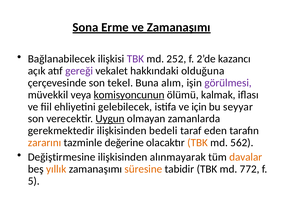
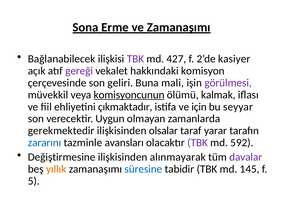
252: 252 -> 427
kazancı: kazancı -> kasiyer
olduğuna: olduğuna -> komisyon
tekel: tekel -> geliri
alım: alım -> mali
gelebilecek: gelebilecek -> çıkmaktadır
Uygun underline: present -> none
bedeli: bedeli -> olsalar
eden: eden -> yarar
zararını colour: orange -> blue
değerine: değerine -> avansları
TBK at (198, 143) colour: orange -> purple
562: 562 -> 592
davalar colour: orange -> purple
süresine colour: orange -> blue
772: 772 -> 145
